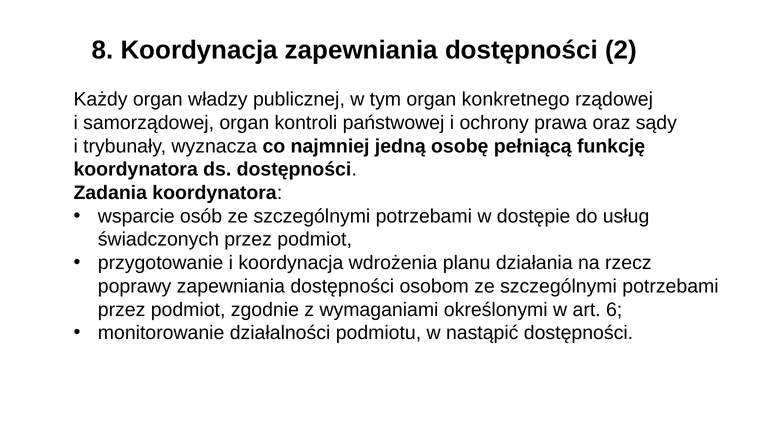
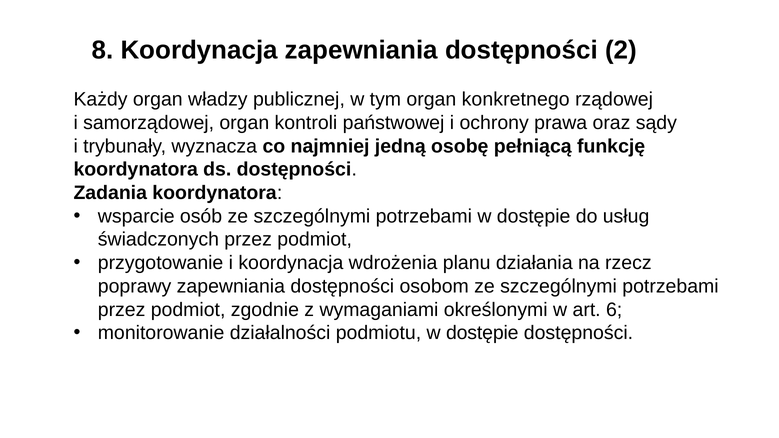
podmiotu w nastąpić: nastąpić -> dostępie
